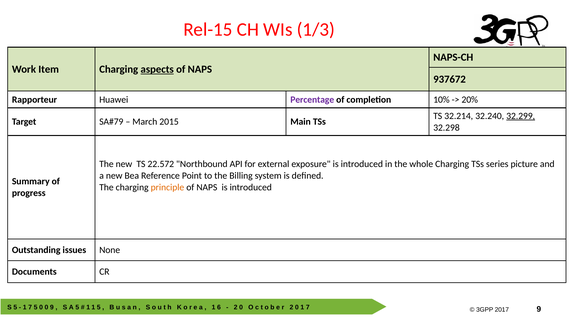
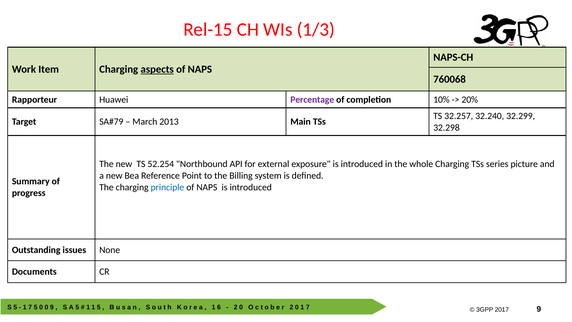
937672: 937672 -> 760068
32.214: 32.214 -> 32.257
32.299 underline: present -> none
2015: 2015 -> 2013
22.572: 22.572 -> 52.254
principle colour: orange -> blue
